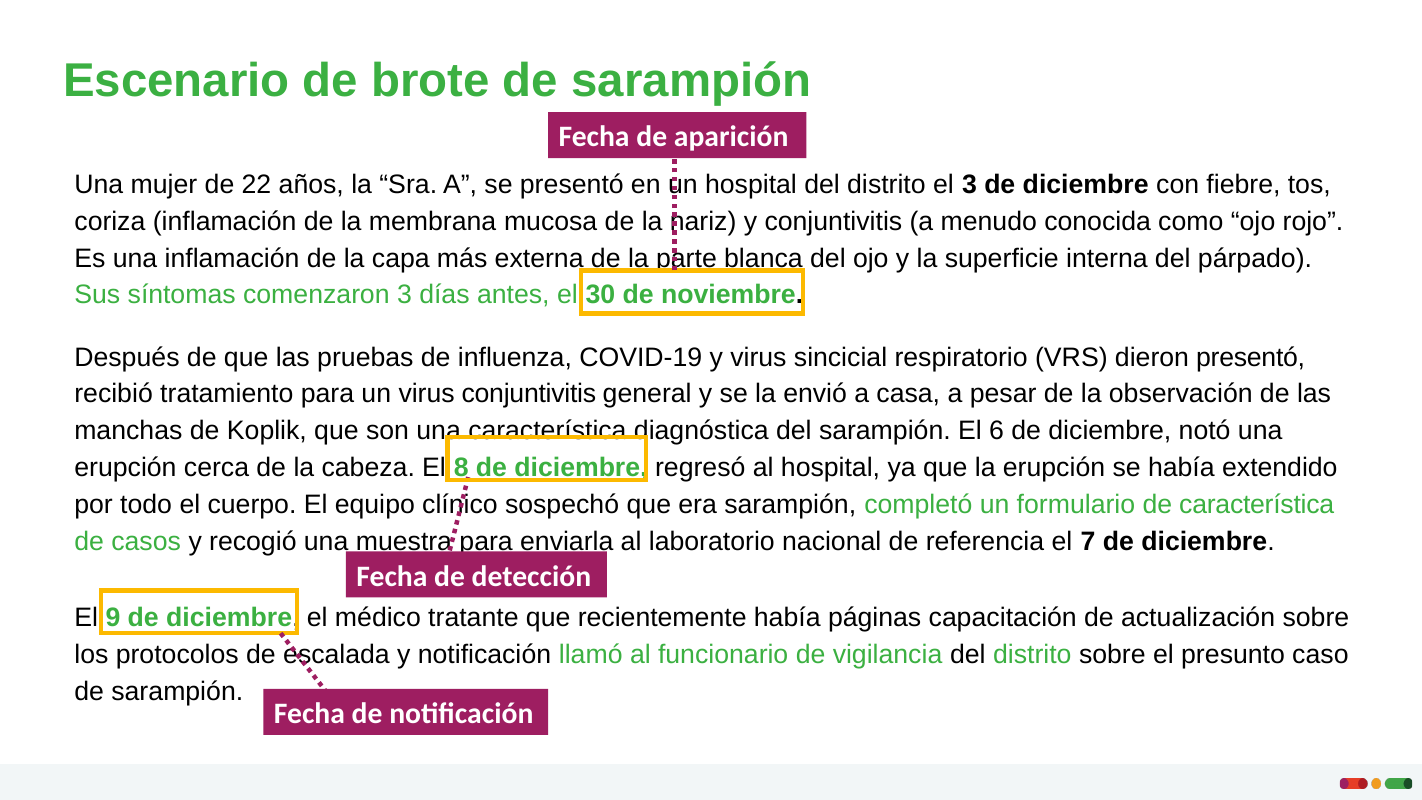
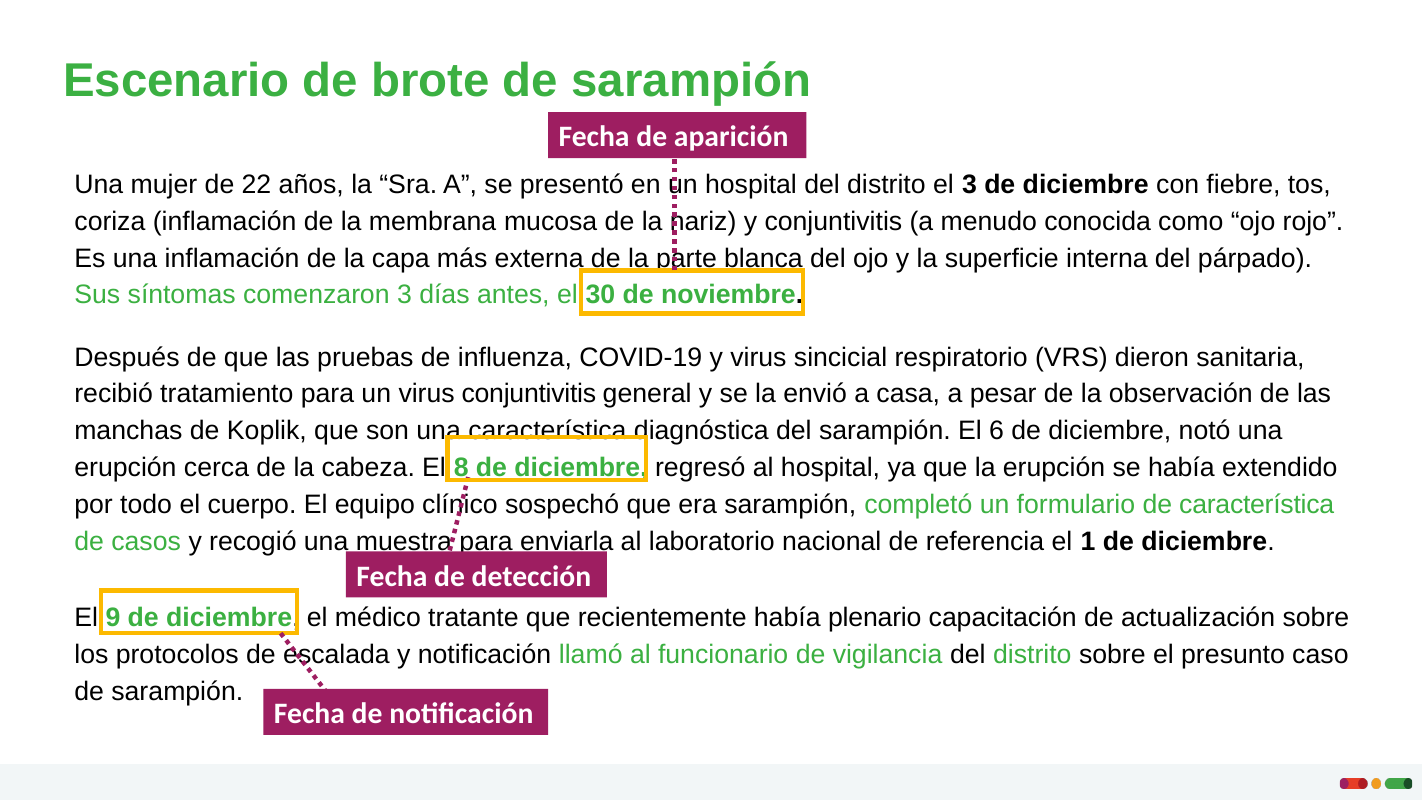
dieron presentó: presentó -> sanitaria
7: 7 -> 1
páginas: páginas -> plenario
